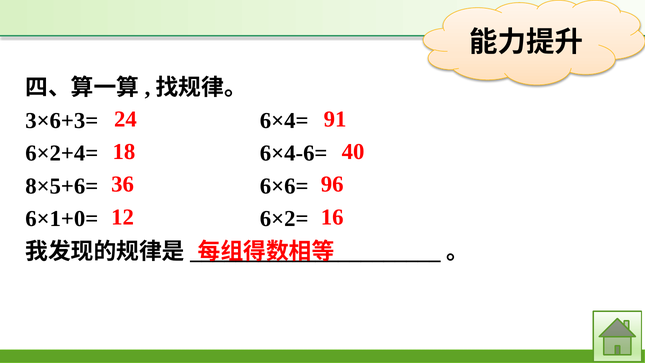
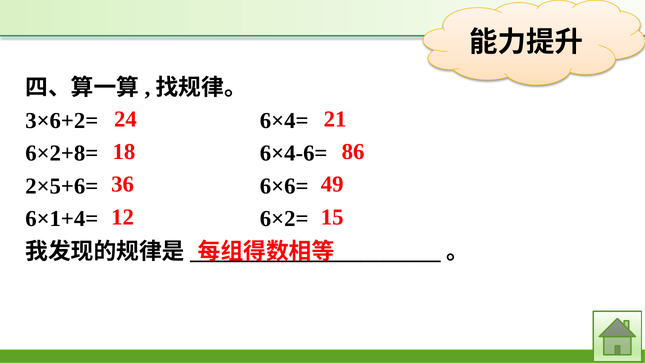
91: 91 -> 21
3×6+3=: 3×6+3= -> 3×6+2=
40: 40 -> 86
6×2+4=: 6×2+4= -> 6×2+8=
96: 96 -> 49
8×5+6=: 8×5+6= -> 2×5+6=
16: 16 -> 15
6×1+0=: 6×1+0= -> 6×1+4=
